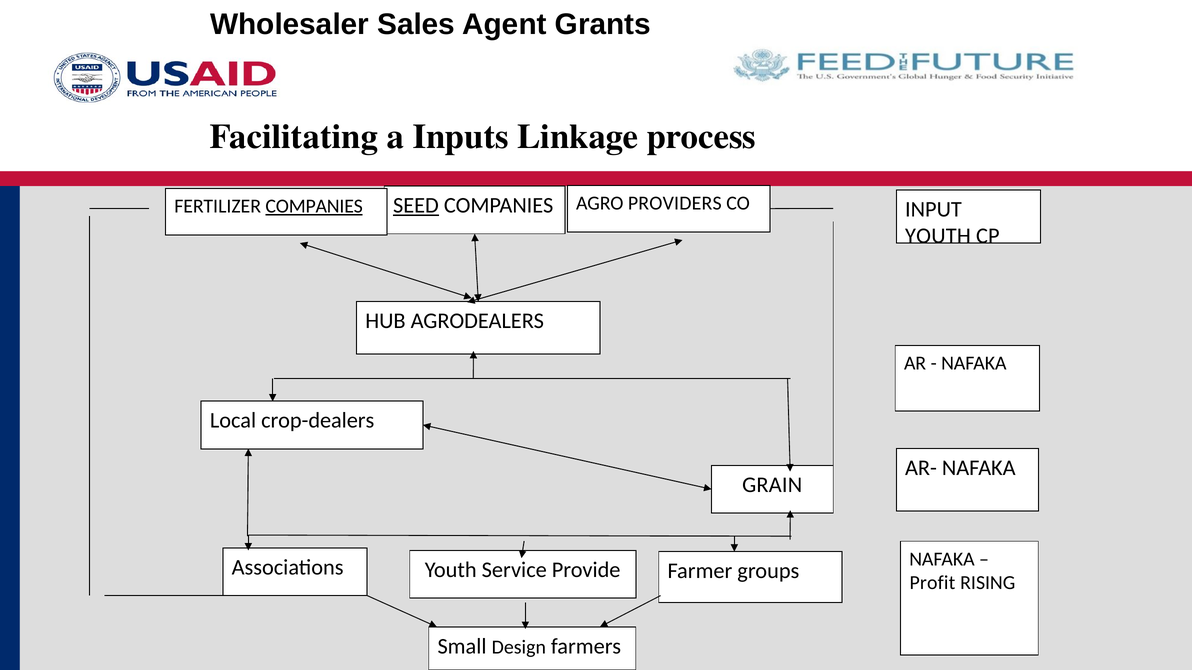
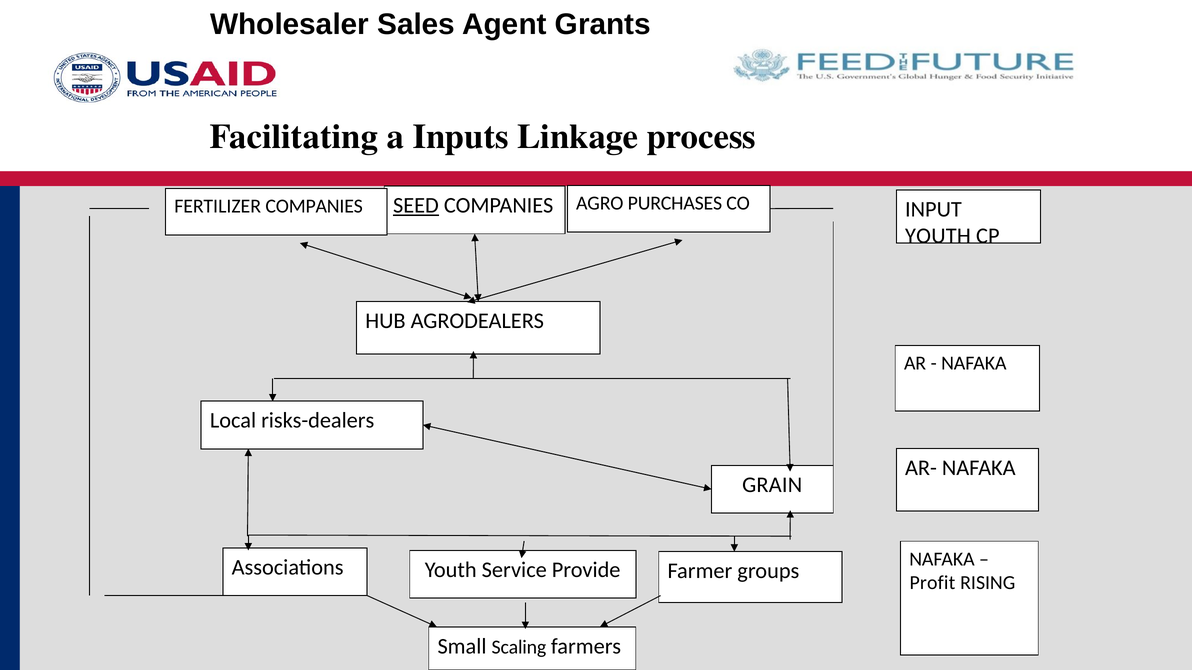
COMPANIES at (314, 206) underline: present -> none
PROVIDERS: PROVIDERS -> PURCHASES
crop-dealers: crop-dealers -> risks-dealers
Design: Design -> Scaling
